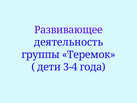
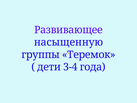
деятельность: деятельность -> насыщенную
